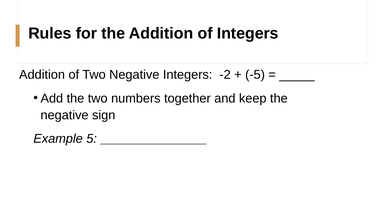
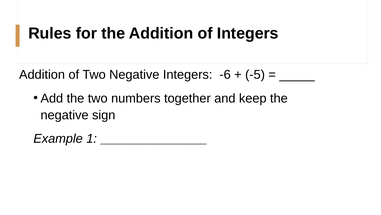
-2: -2 -> -6
5: 5 -> 1
